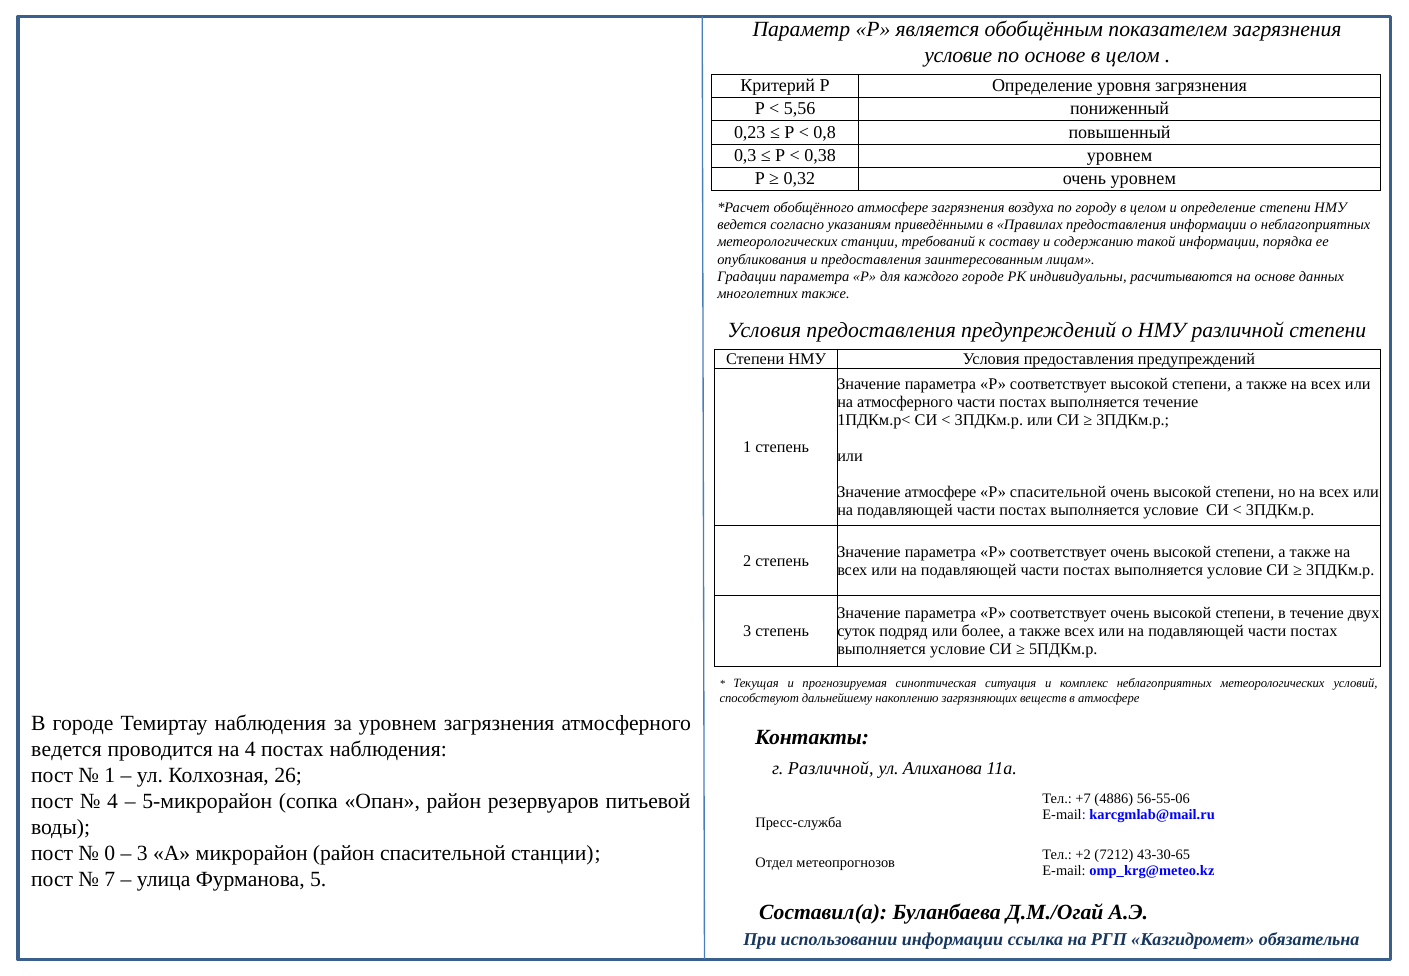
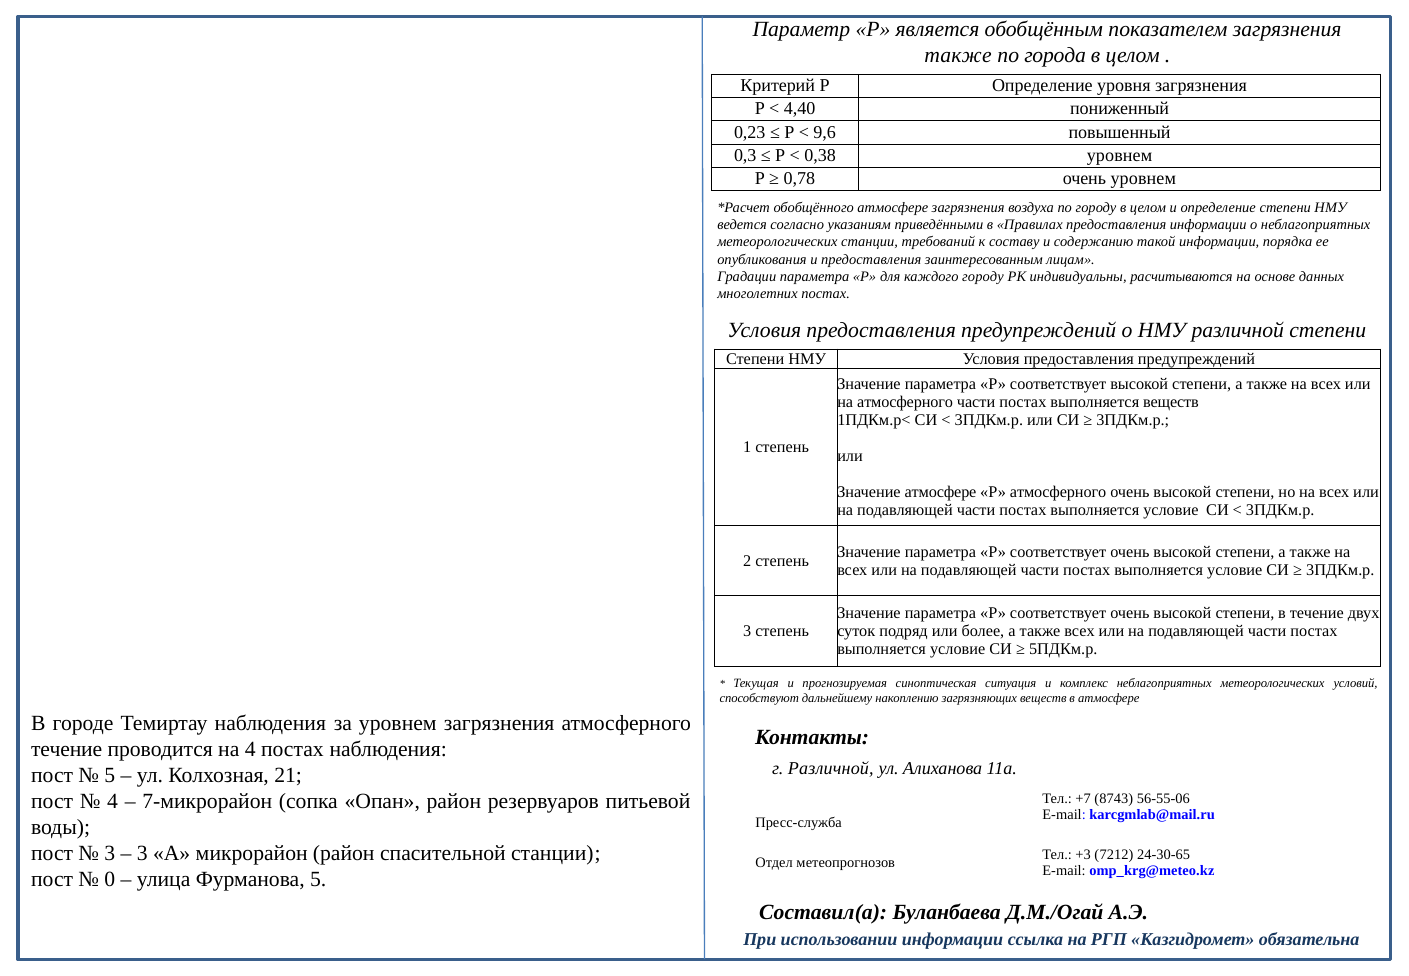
условие at (958, 56): условие -> также
по основе: основе -> города
5,56: 5,56 -> 4,40
0,8: 0,8 -> 9,6
0,32: 0,32 -> 0,78
каждого городе: городе -> городу
многолетних также: также -> постах
выполняется течение: течение -> веществ
Р спасительной: спасительной -> атмосферного
ведется at (66, 749): ведется -> течение
1 at (110, 775): 1 -> 5
26: 26 -> 21
5-микрорайон: 5-микрорайон -> 7-микрорайон
4886: 4886 -> 8743
0 at (110, 853): 0 -> 3
+2: +2 -> +3
43-30-65: 43-30-65 -> 24-30-65
7: 7 -> 0
